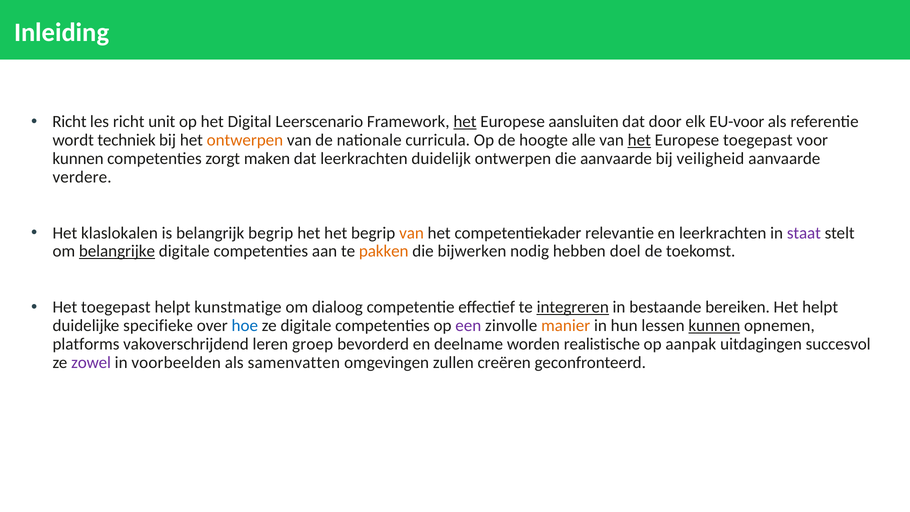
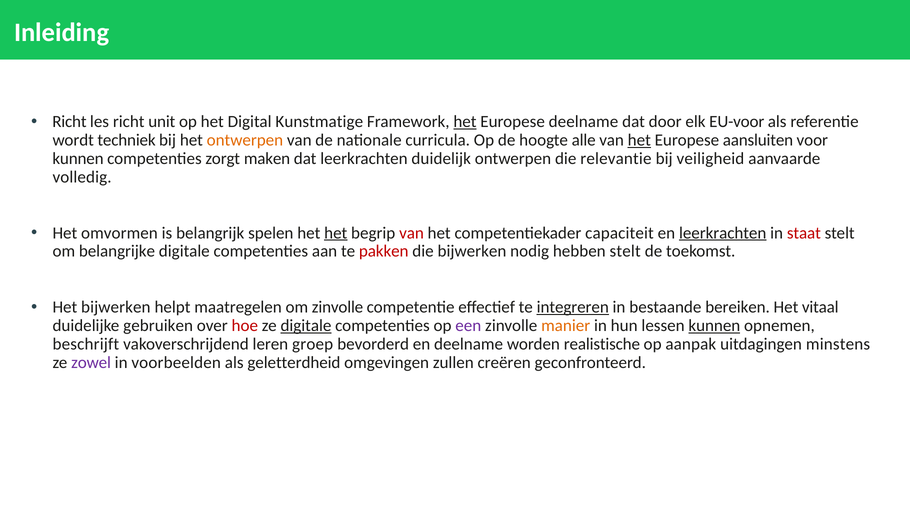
Leerscenario: Leerscenario -> Kunstmatige
Europese aansluiten: aansluiten -> deelname
Europese toegepast: toegepast -> aansluiten
die aanvaarde: aanvaarde -> relevantie
verdere: verdere -> volledig
klaslokalen: klaslokalen -> omvormen
belangrijk begrip: begrip -> spelen
het at (336, 233) underline: none -> present
van at (412, 233) colour: orange -> red
relevantie: relevantie -> capaciteit
leerkrachten at (723, 233) underline: none -> present
staat colour: purple -> red
belangrijke underline: present -> none
pakken colour: orange -> red
hebben doel: doel -> stelt
Het toegepast: toegepast -> bijwerken
kunstmatige: kunstmatige -> maatregelen
om dialoog: dialoog -> zinvolle
Het helpt: helpt -> vitaal
specifieke: specifieke -> gebruiken
hoe colour: blue -> red
digitale at (306, 325) underline: none -> present
platforms: platforms -> beschrijft
succesvol: succesvol -> minstens
samenvatten: samenvatten -> geletterdheid
